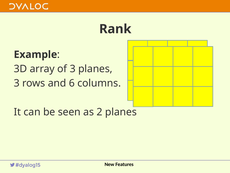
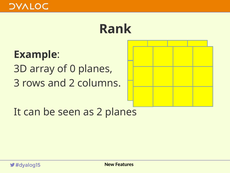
of 3: 3 -> 0
and 6: 6 -> 2
